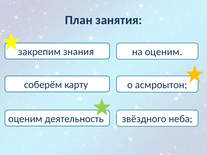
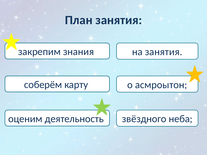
на оценим: оценим -> занятия
